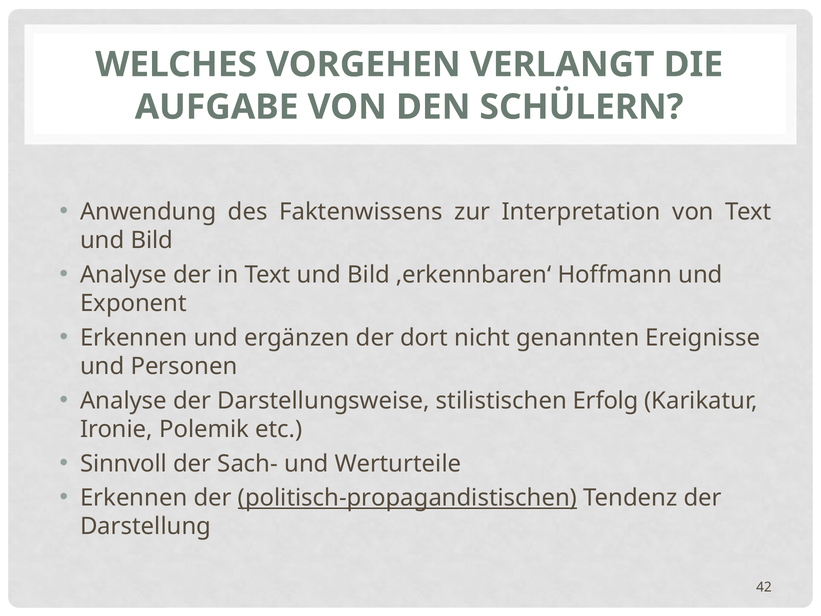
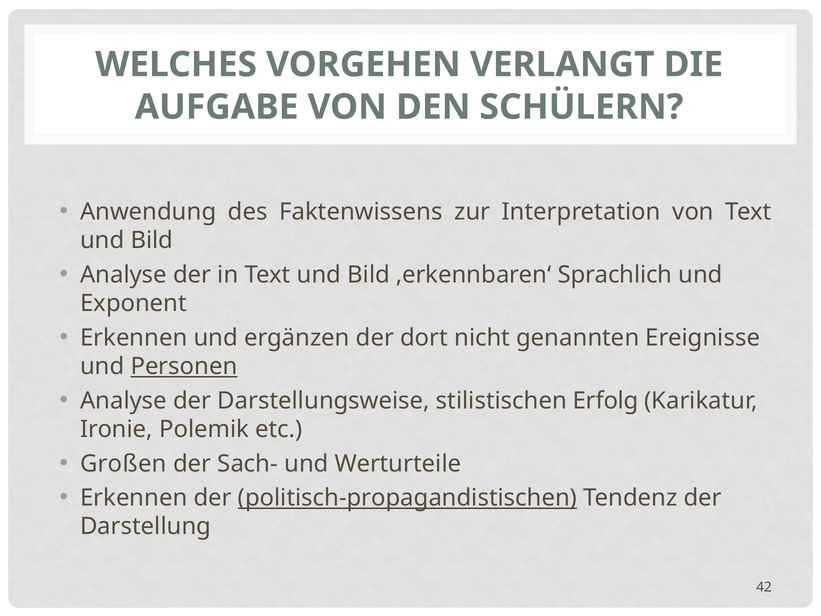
Hoffmann: Hoffmann -> Sprachlich
Personen underline: none -> present
Sinnvoll: Sinnvoll -> Großen
